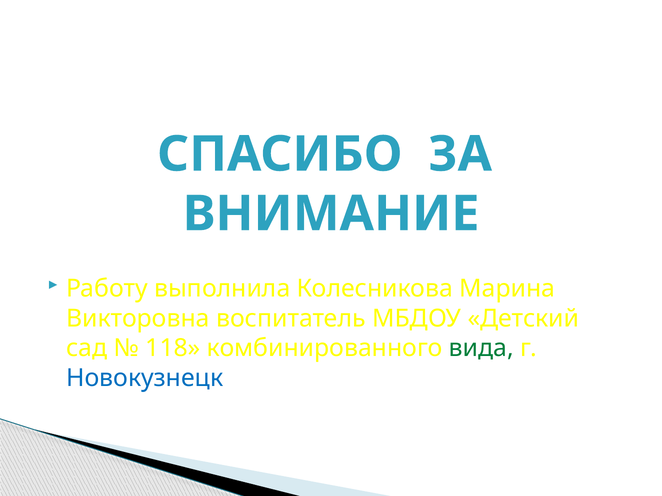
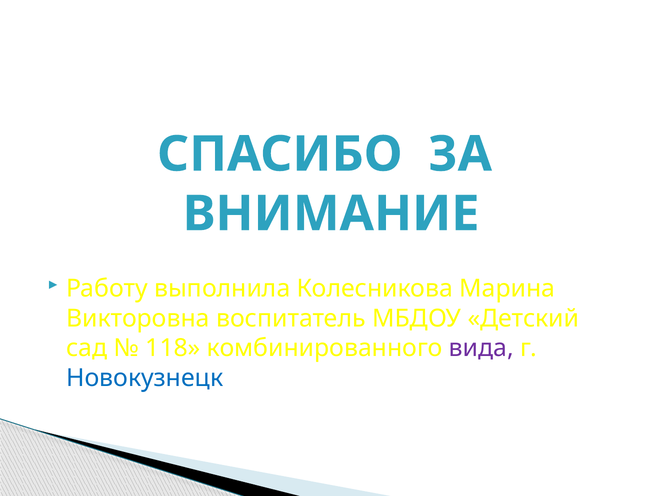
вида colour: green -> purple
